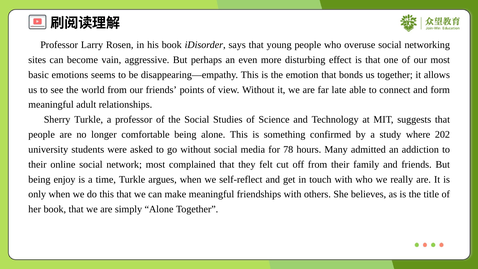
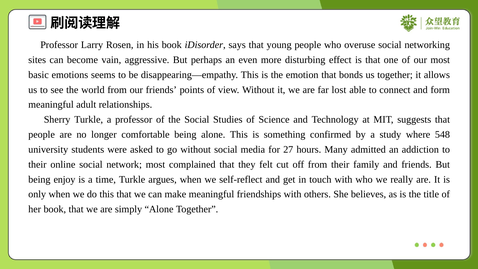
late: late -> lost
202: 202 -> 548
78: 78 -> 27
